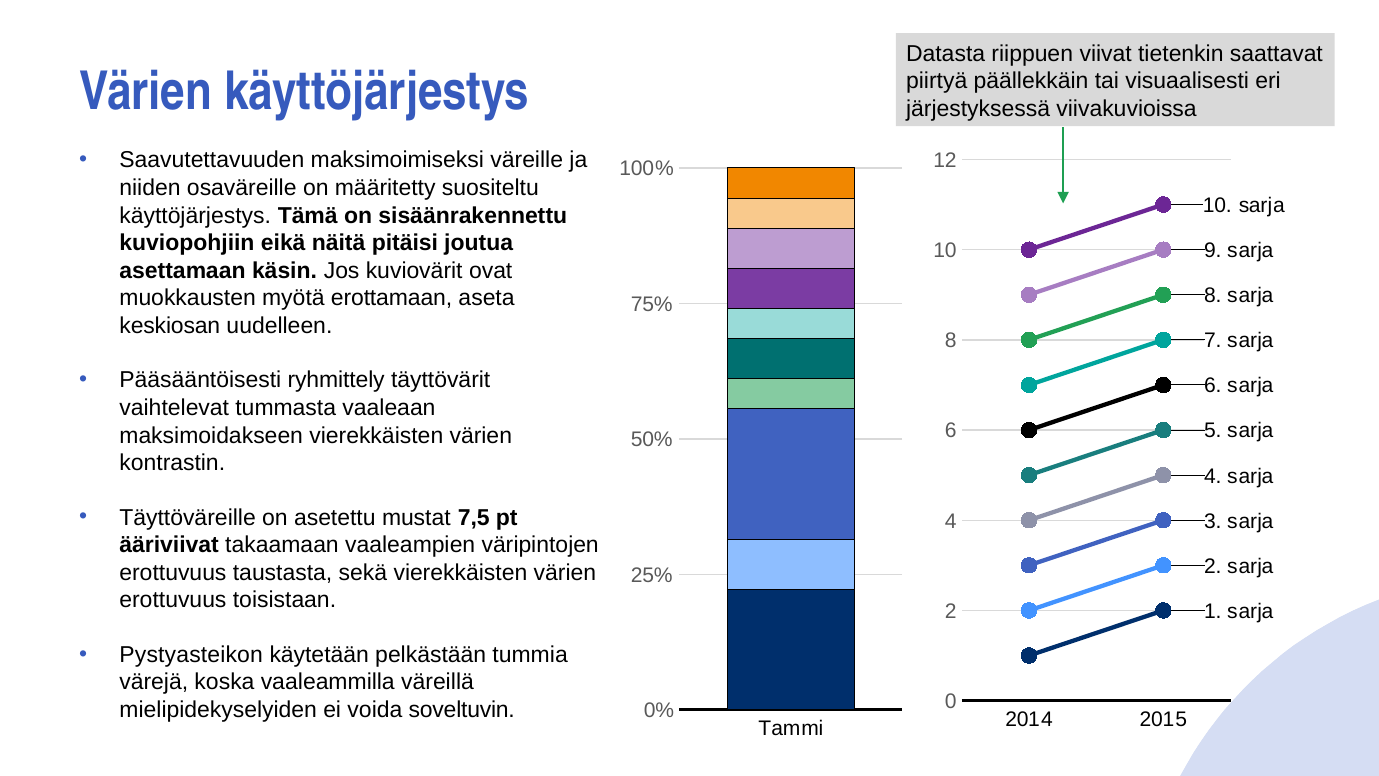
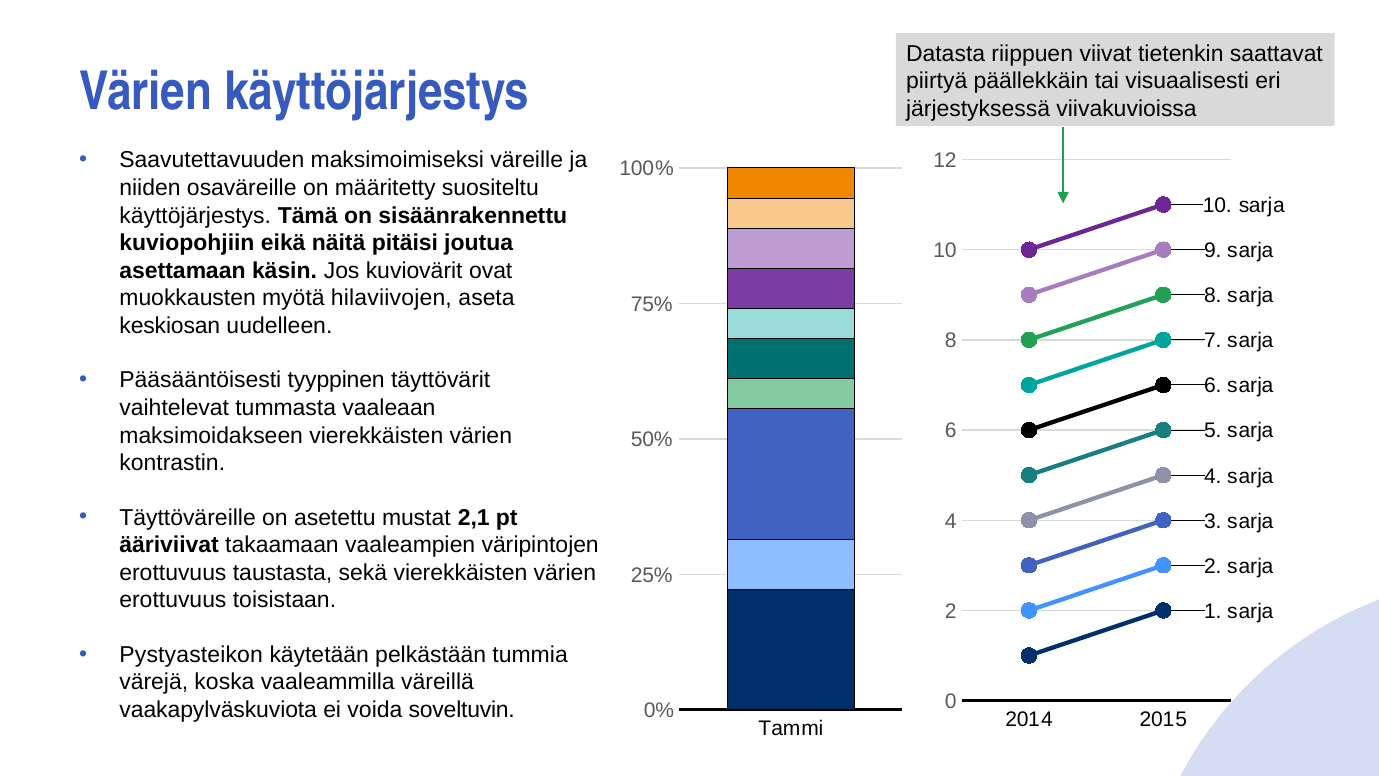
erottamaan: erottamaan -> hilaviivojen
ryhmittely: ryhmittely -> tyyppinen
7,5: 7,5 -> 2,1
mielipidekyselyiden: mielipidekyselyiden -> vaakapylväskuviota
